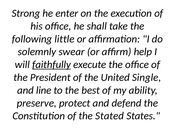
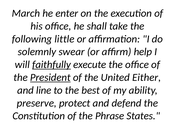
Strong: Strong -> March
President underline: none -> present
Single: Single -> Either
Stated: Stated -> Phrase
